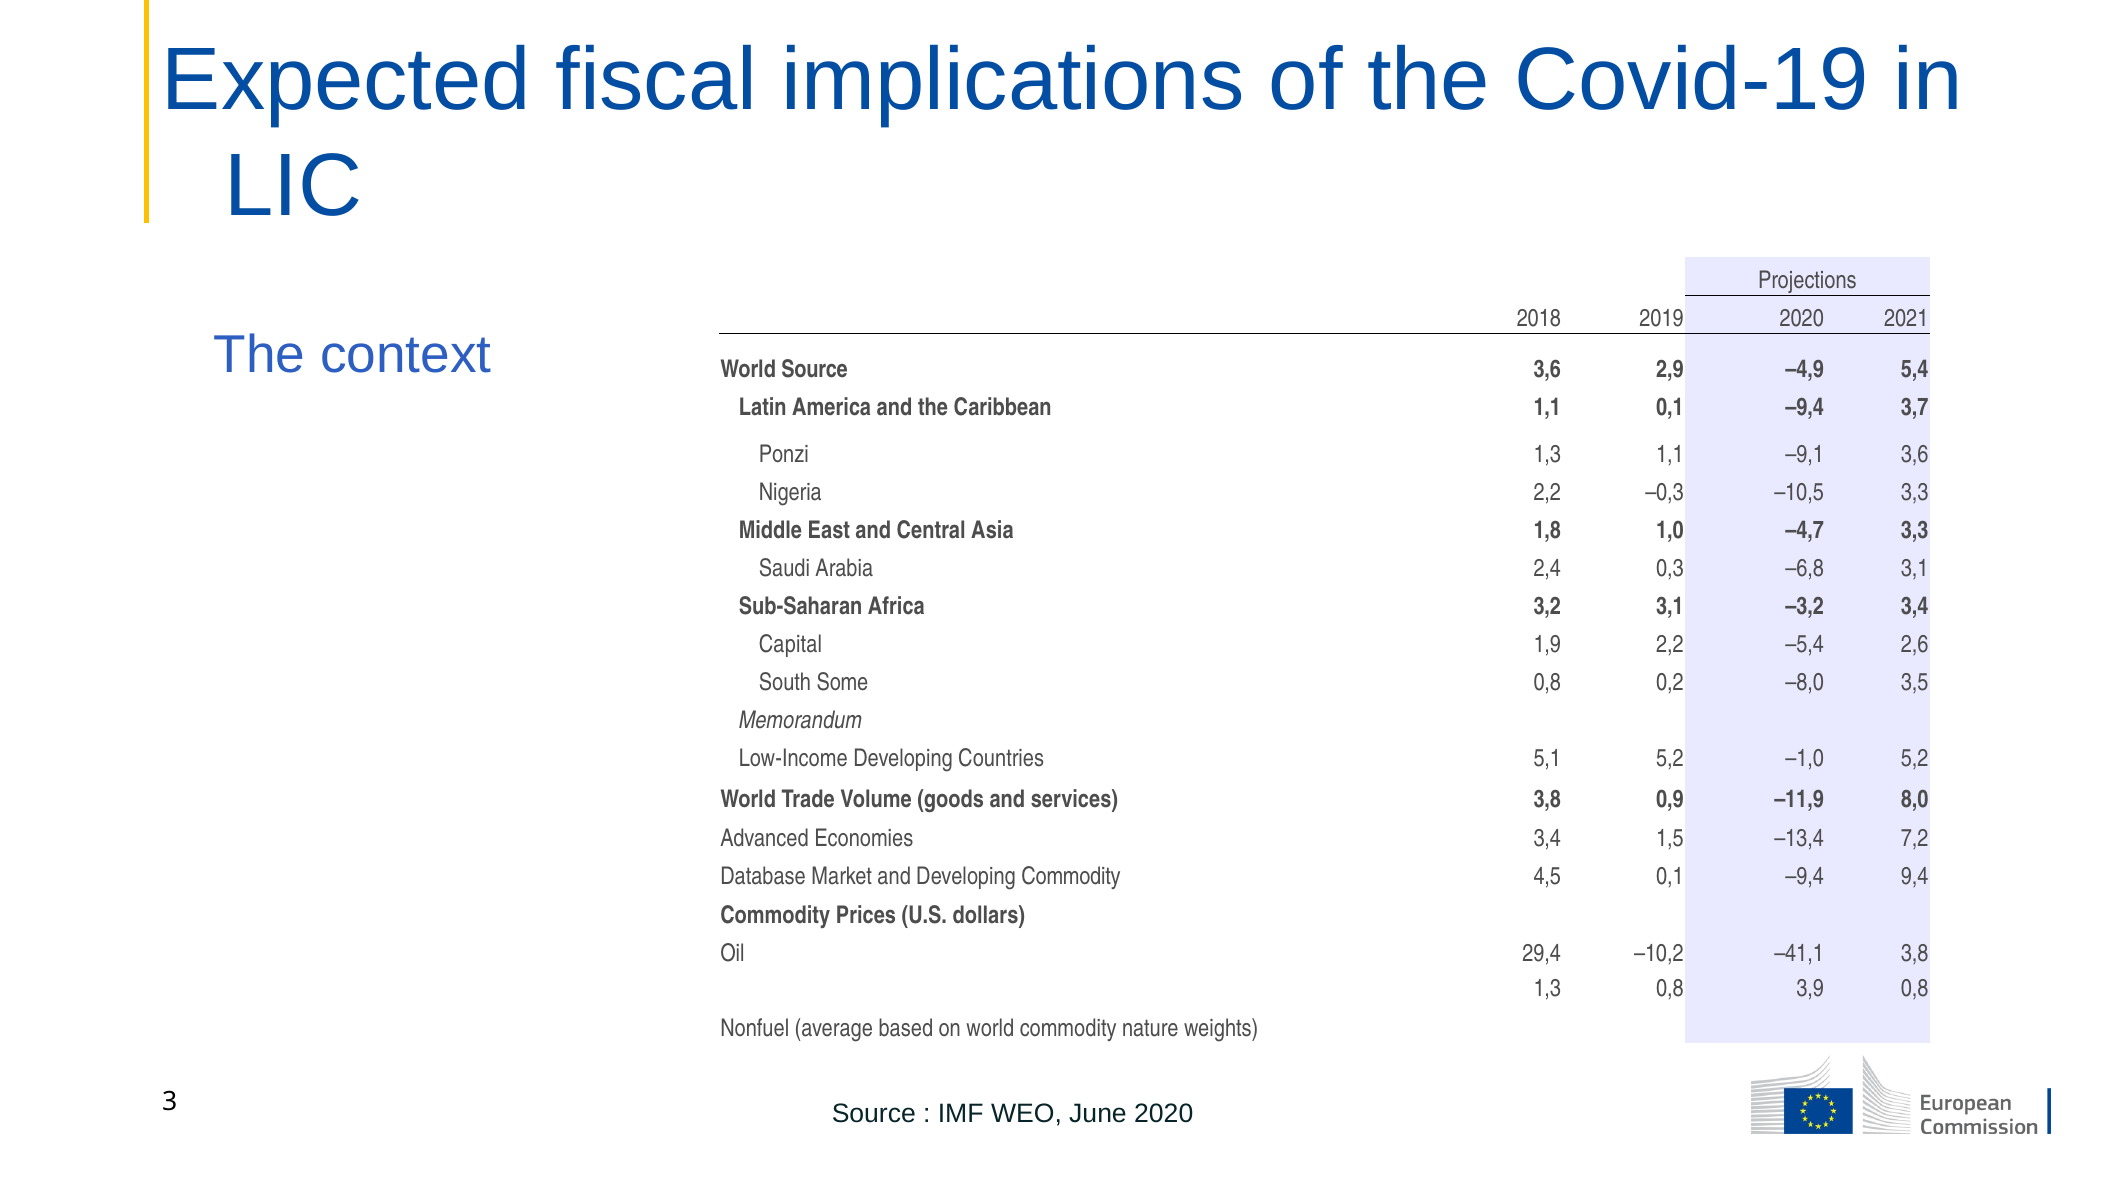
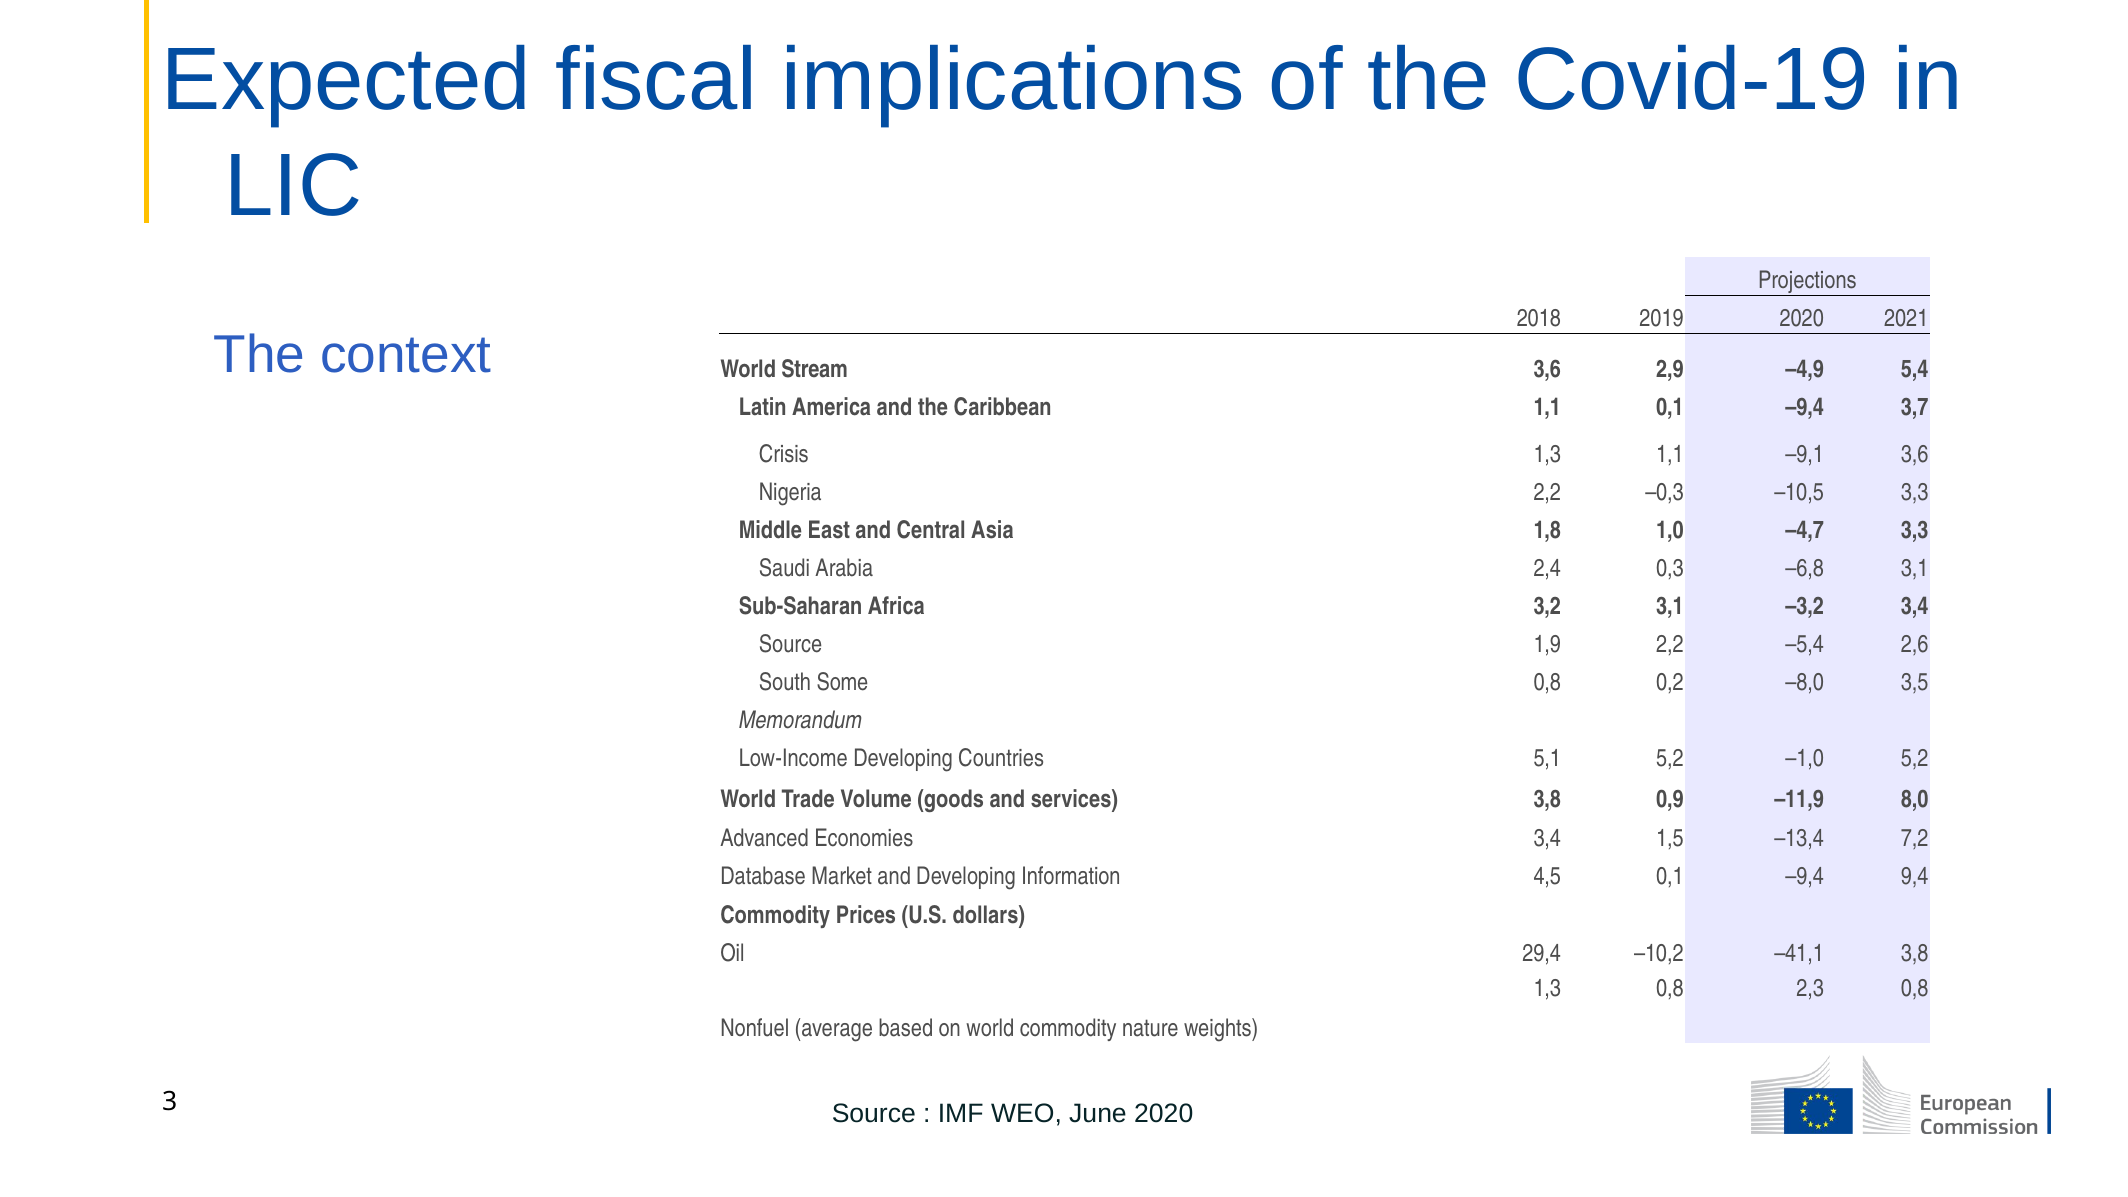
World Source: Source -> Stream
Ponzi: Ponzi -> Crisis
Capital at (790, 645): Capital -> Source
Developing Commodity: Commodity -> Information
3,9: 3,9 -> 2,3
